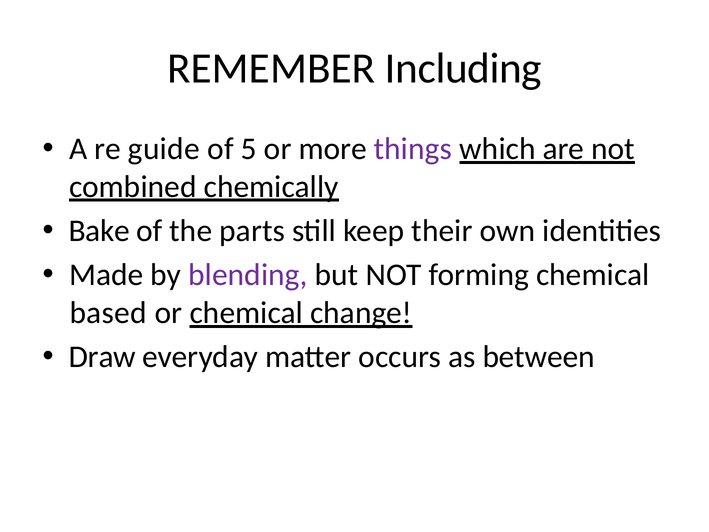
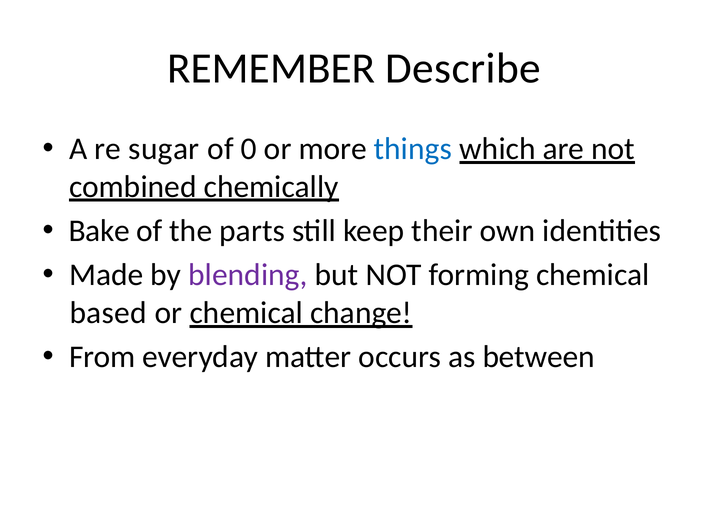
Including: Including -> Describe
guide: guide -> sugar
5: 5 -> 0
things colour: purple -> blue
Draw: Draw -> From
